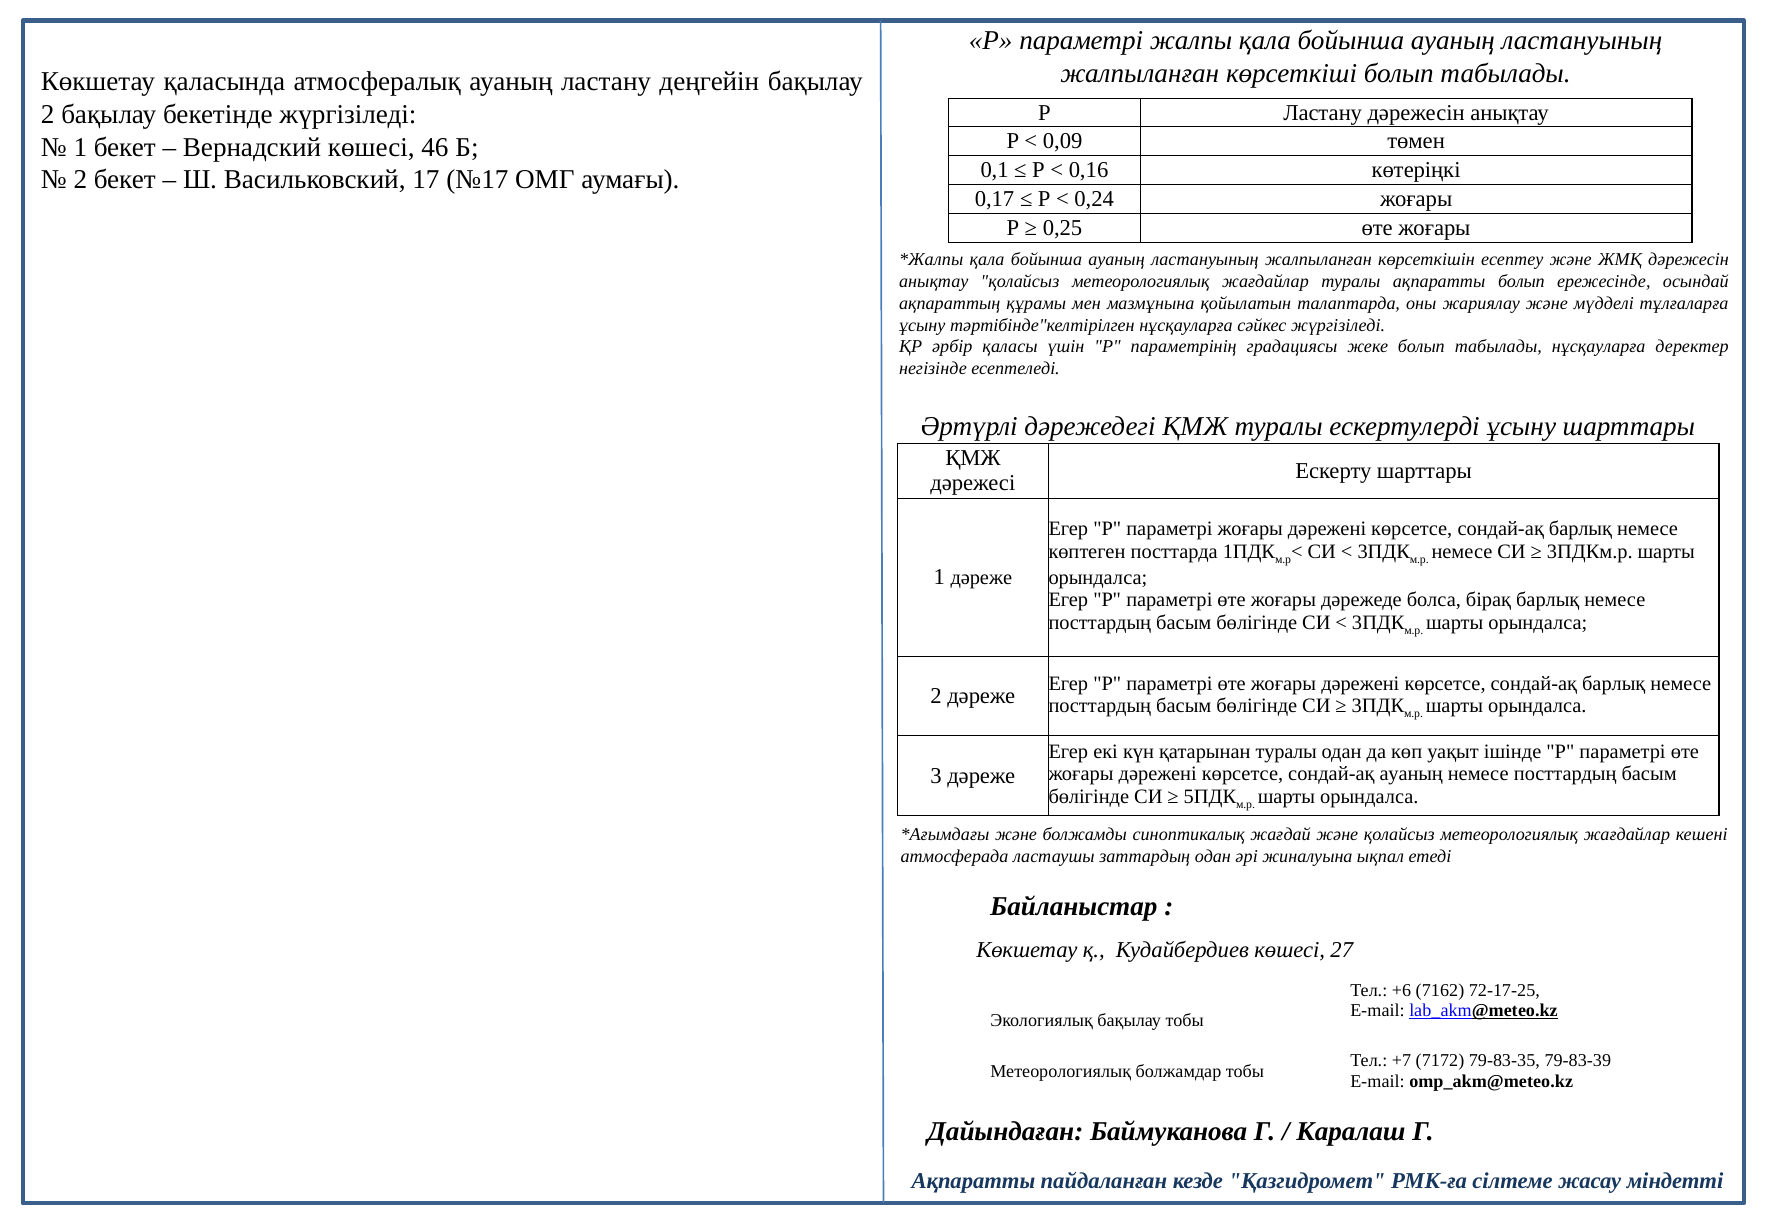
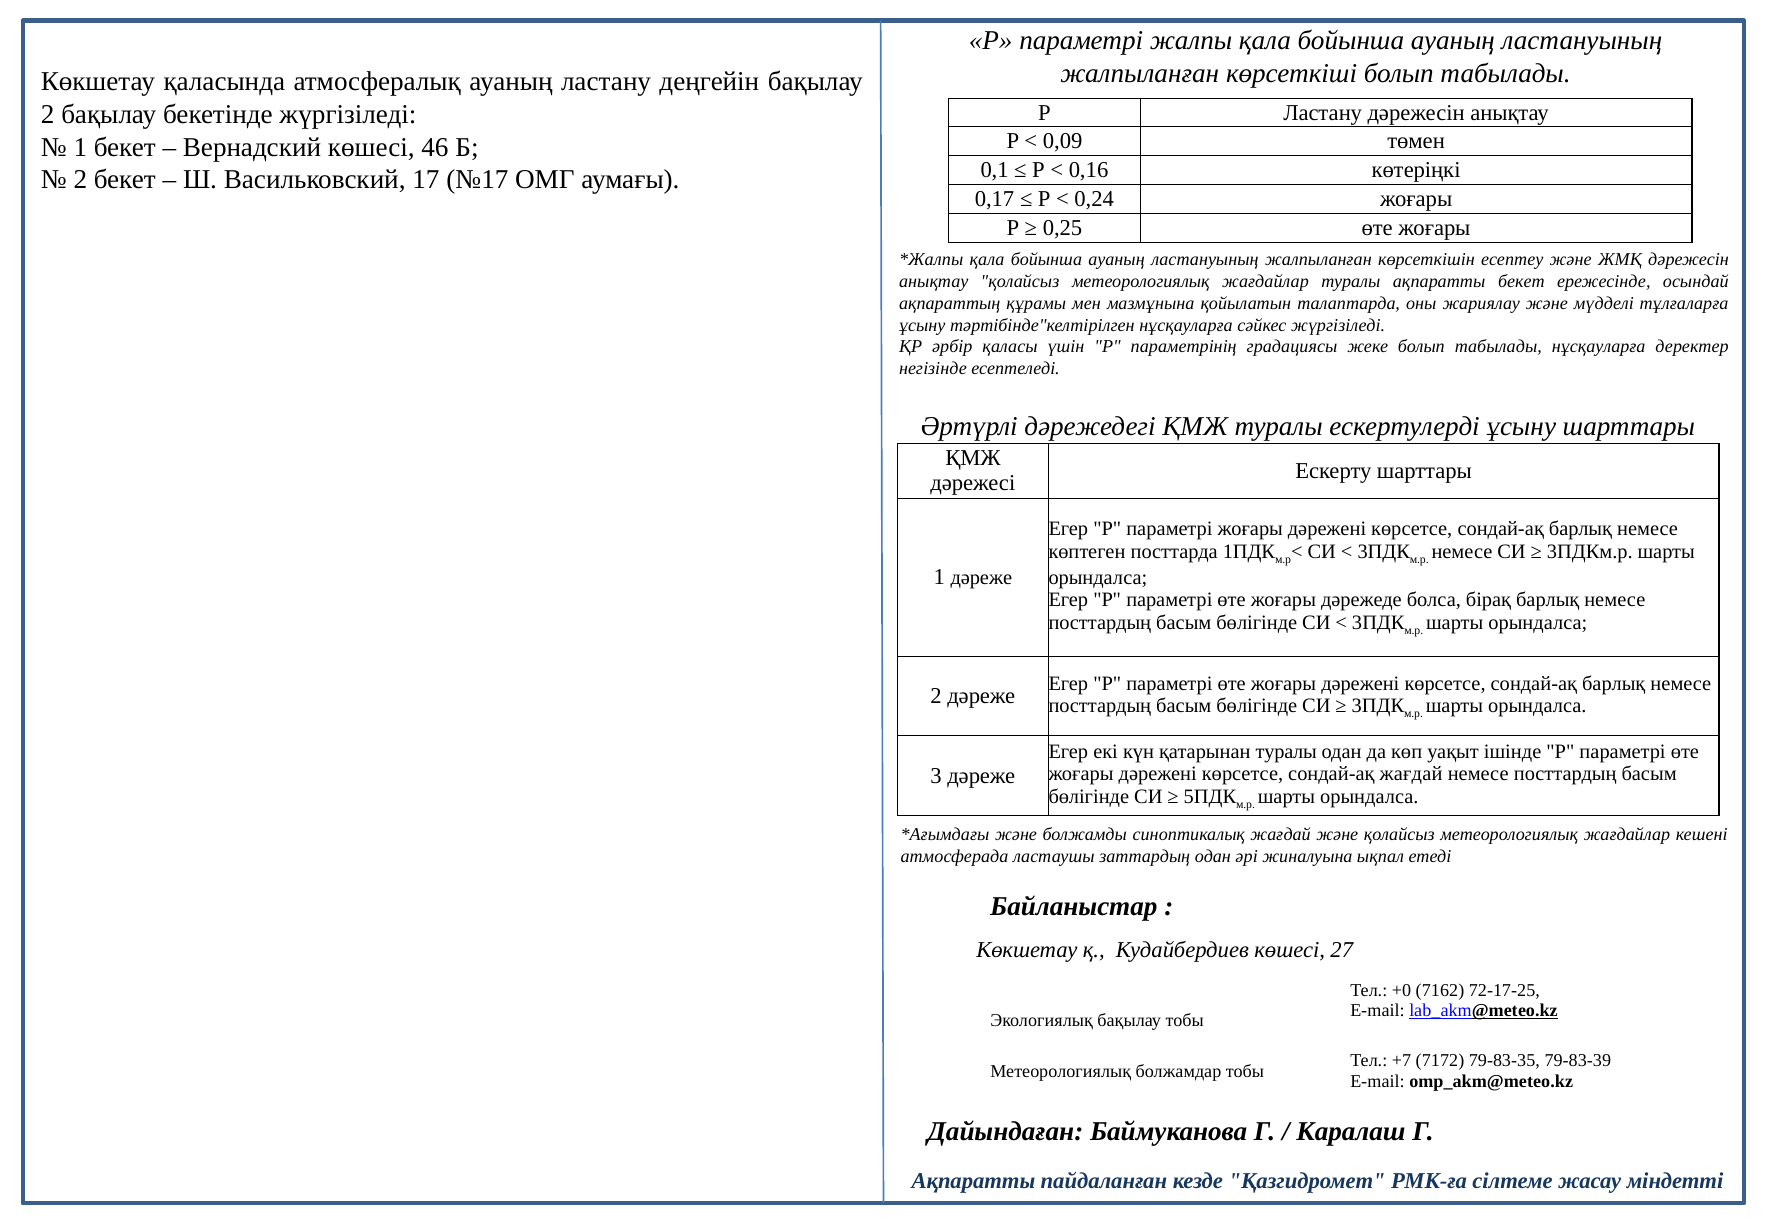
ақпаратты болып: болып -> бекет
сондай-ақ ауаның: ауаның -> жағдай
+6: +6 -> +0
